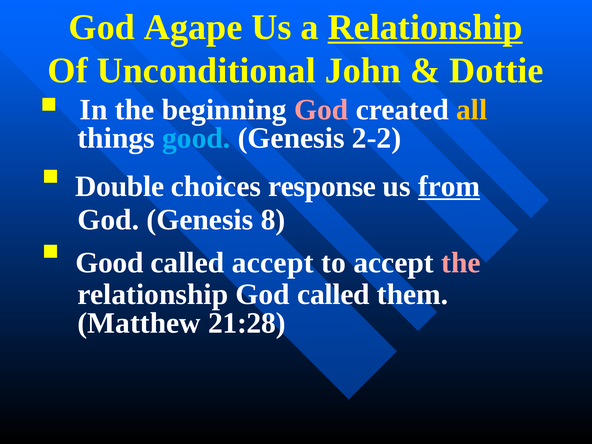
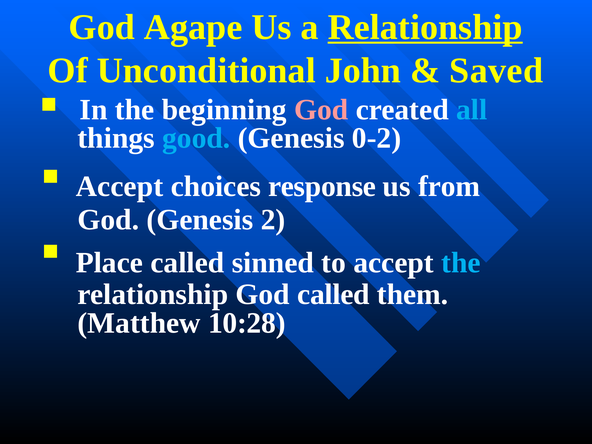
Dottie: Dottie -> Saved
all colour: yellow -> light blue
2-2: 2-2 -> 0-2
Double at (120, 186): Double -> Accept
from underline: present -> none
8: 8 -> 2
Good at (110, 263): Good -> Place
called accept: accept -> sinned
the at (461, 263) colour: pink -> light blue
21:28: 21:28 -> 10:28
